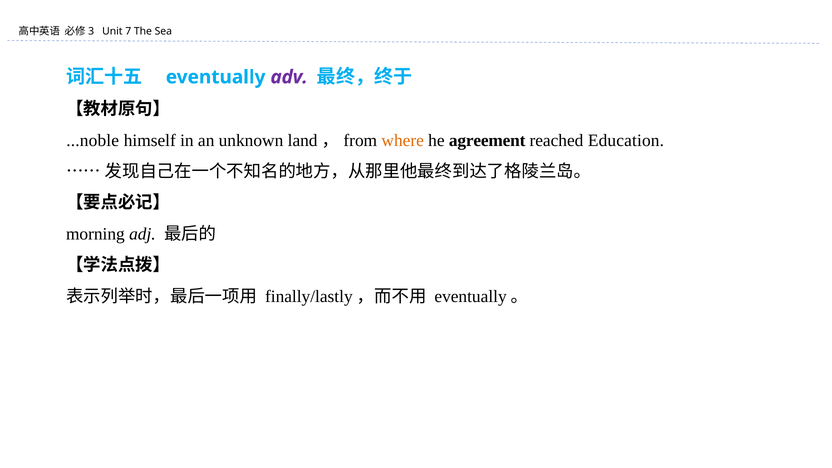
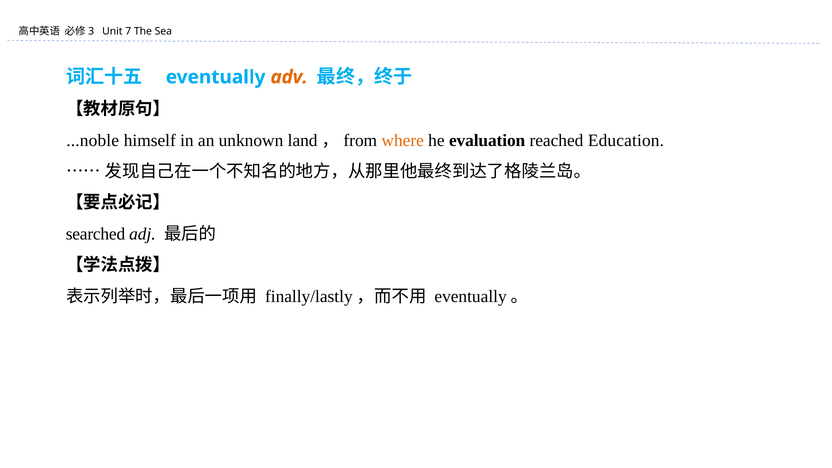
adv colour: purple -> orange
agreement: agreement -> evaluation
morning: morning -> searched
